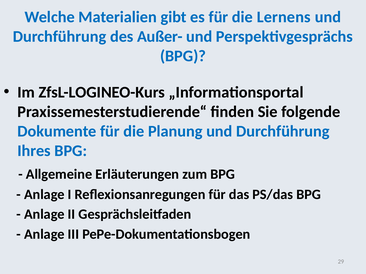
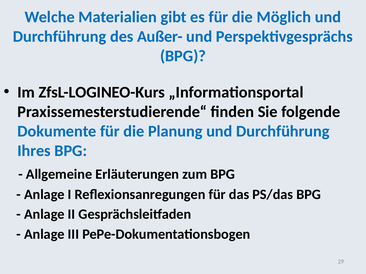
Lernens: Lernens -> Möglich
